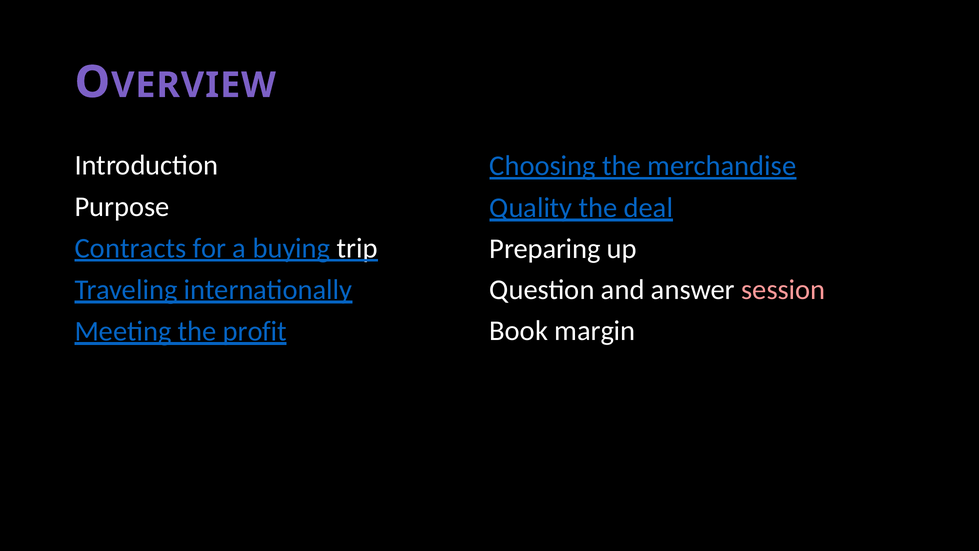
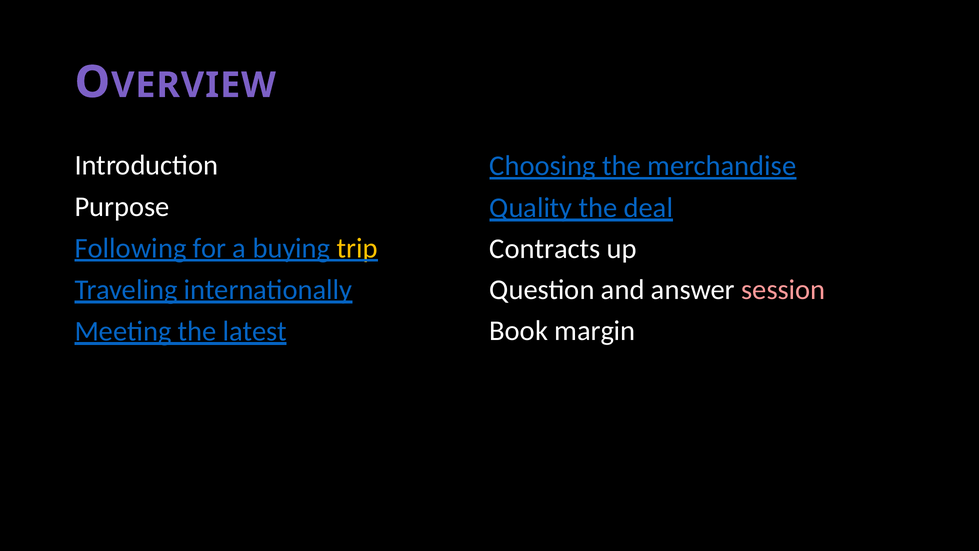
Contracts: Contracts -> Following
trip colour: white -> yellow
Preparing: Preparing -> Contracts
profit: profit -> latest
